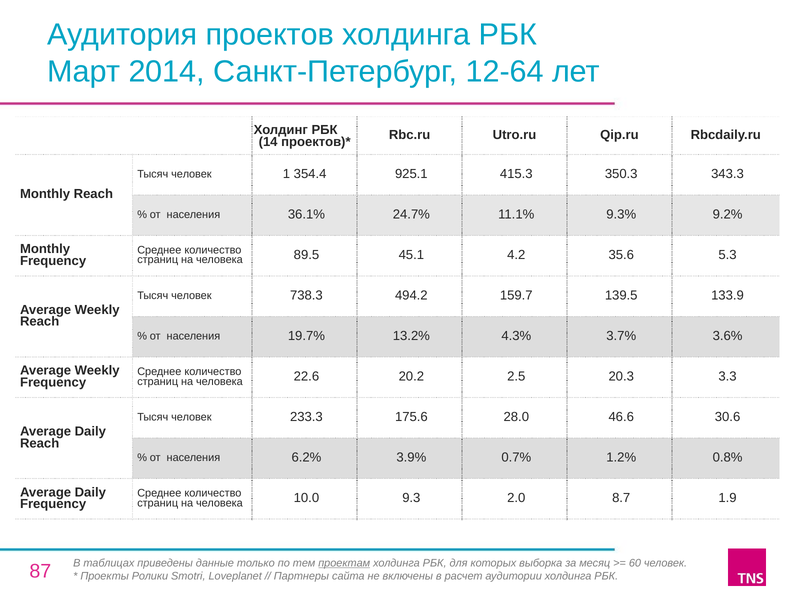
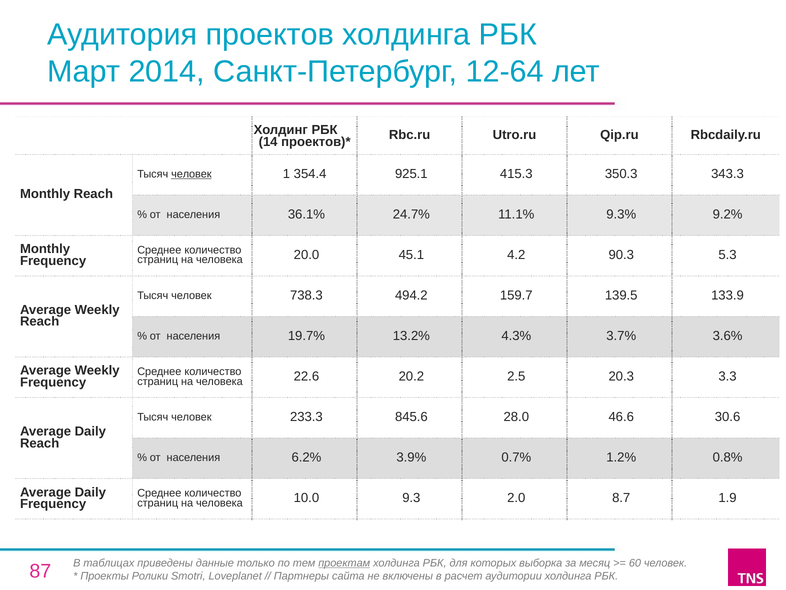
человек at (191, 174) underline: none -> present
89.5: 89.5 -> 20.0
35.6: 35.6 -> 90.3
175.6: 175.6 -> 845.6
